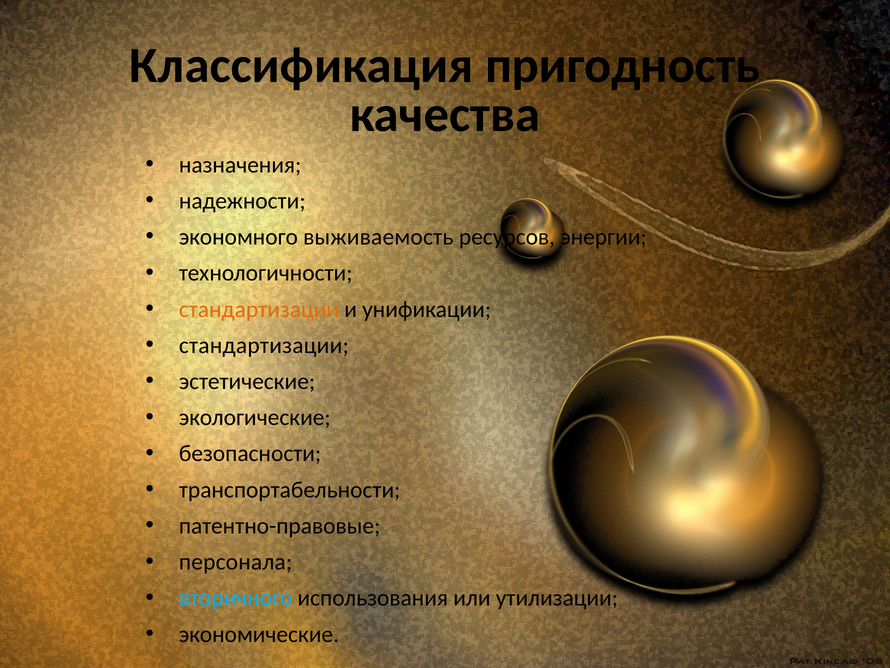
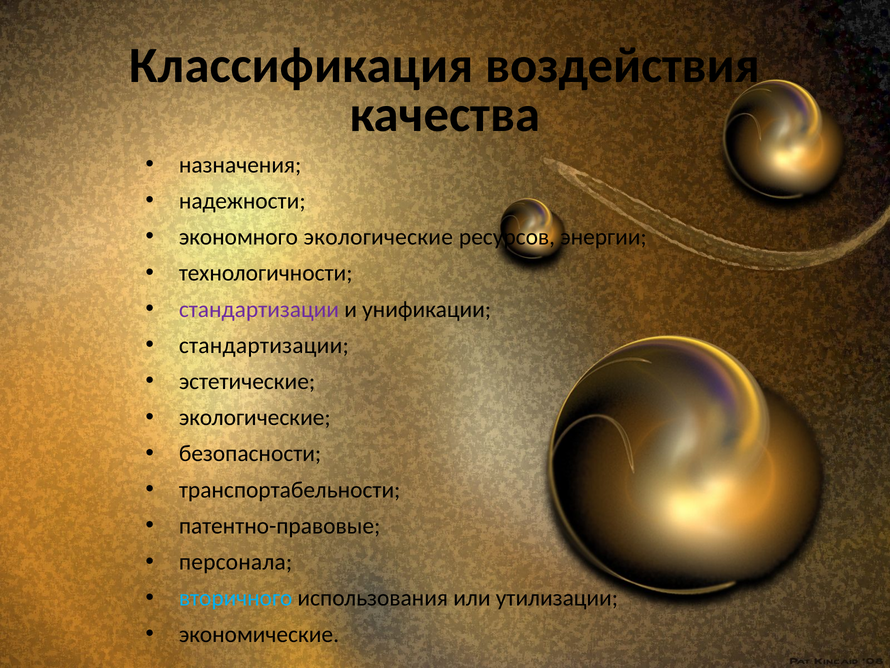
пригодность: пригодность -> воздействия
экономного выживаемость: выживаемость -> экологические
стандартизации at (259, 309) colour: orange -> purple
